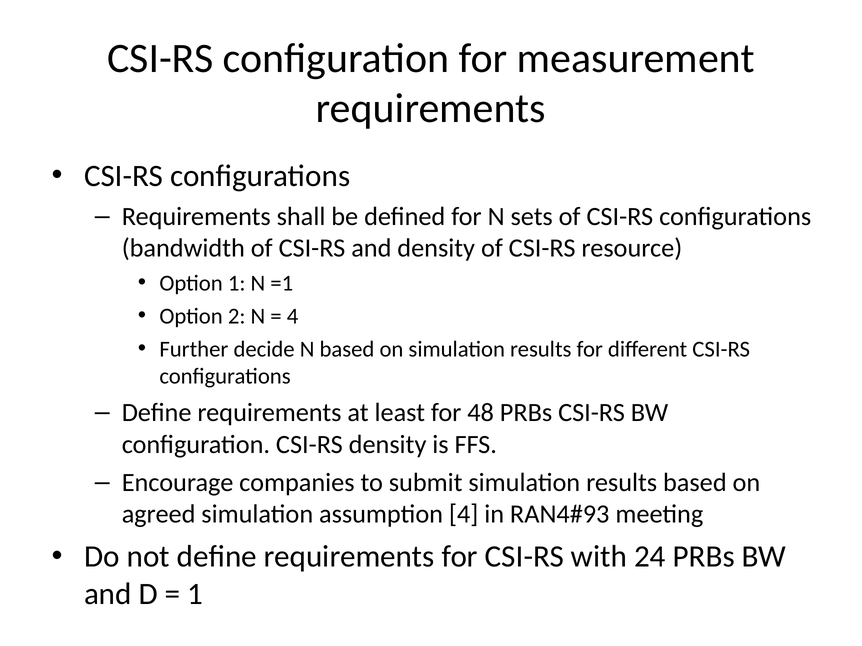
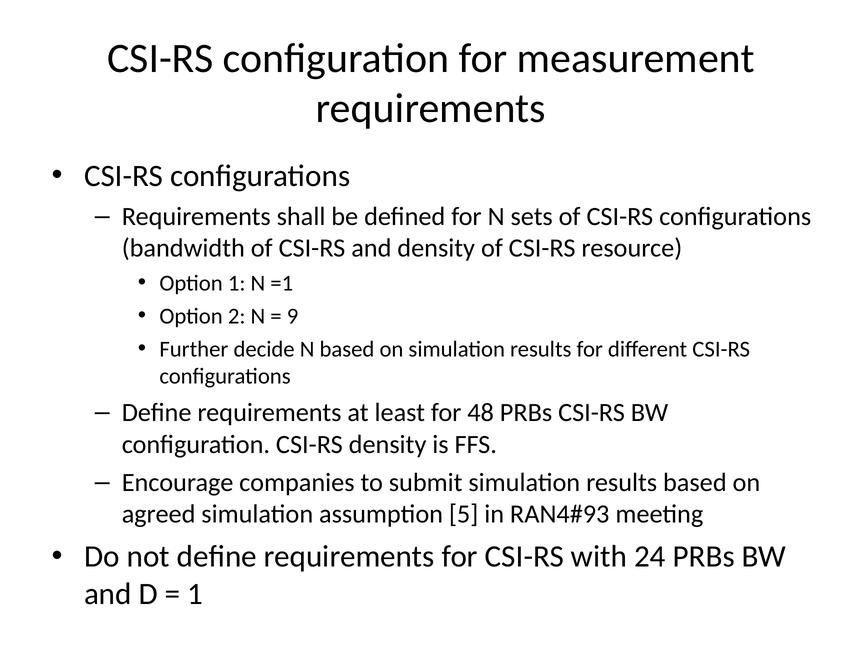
4 at (293, 316): 4 -> 9
assumption 4: 4 -> 5
